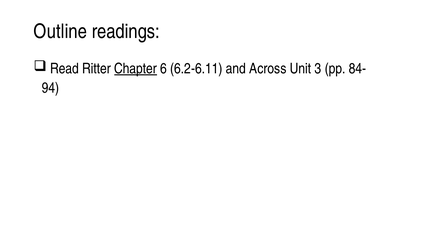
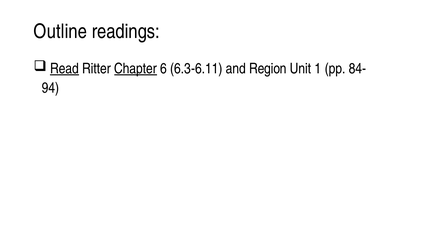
Read underline: none -> present
6.2-6.11: 6.2-6.11 -> 6.3-6.11
Across: Across -> Region
3: 3 -> 1
